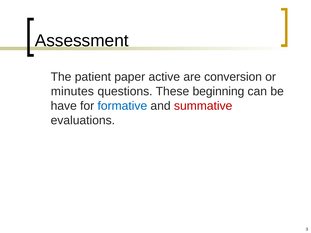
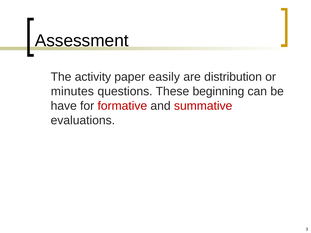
patient: patient -> activity
active: active -> easily
conversion: conversion -> distribution
formative colour: blue -> red
